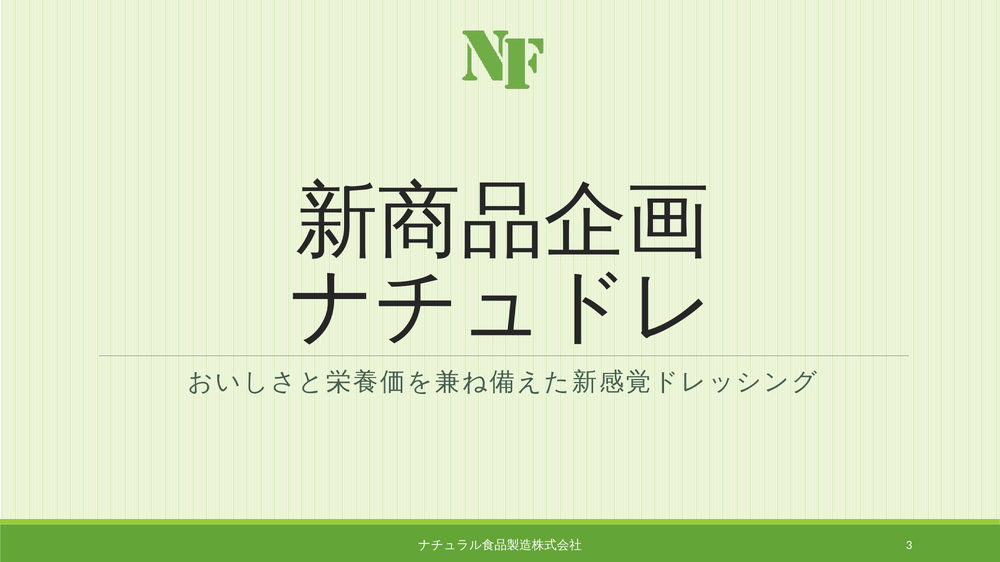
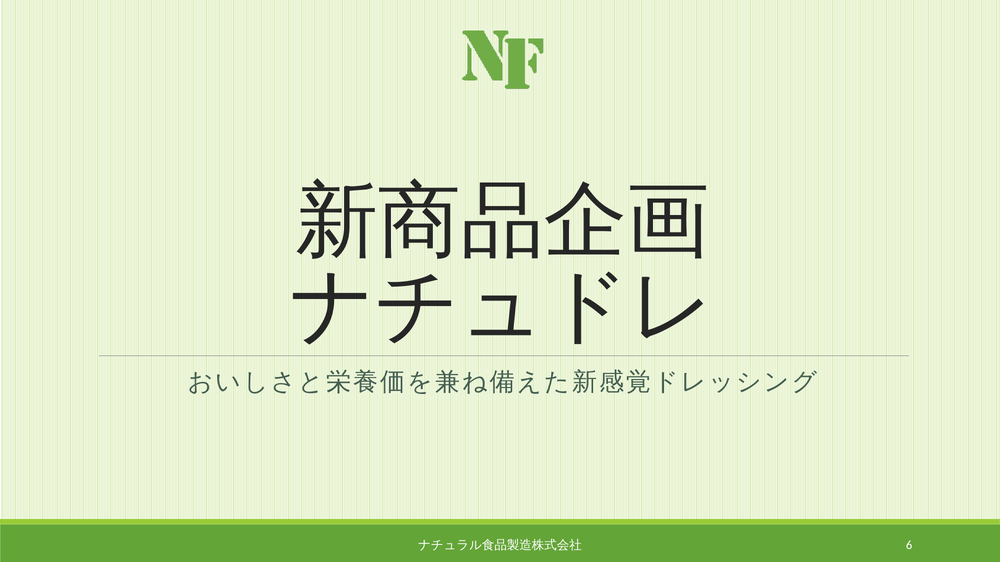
3: 3 -> 6
